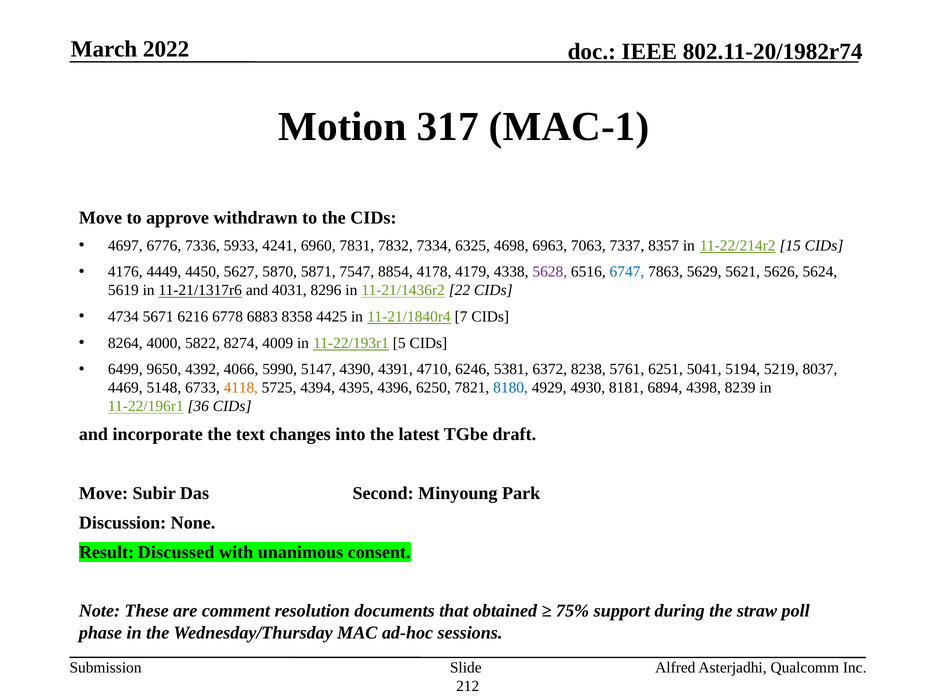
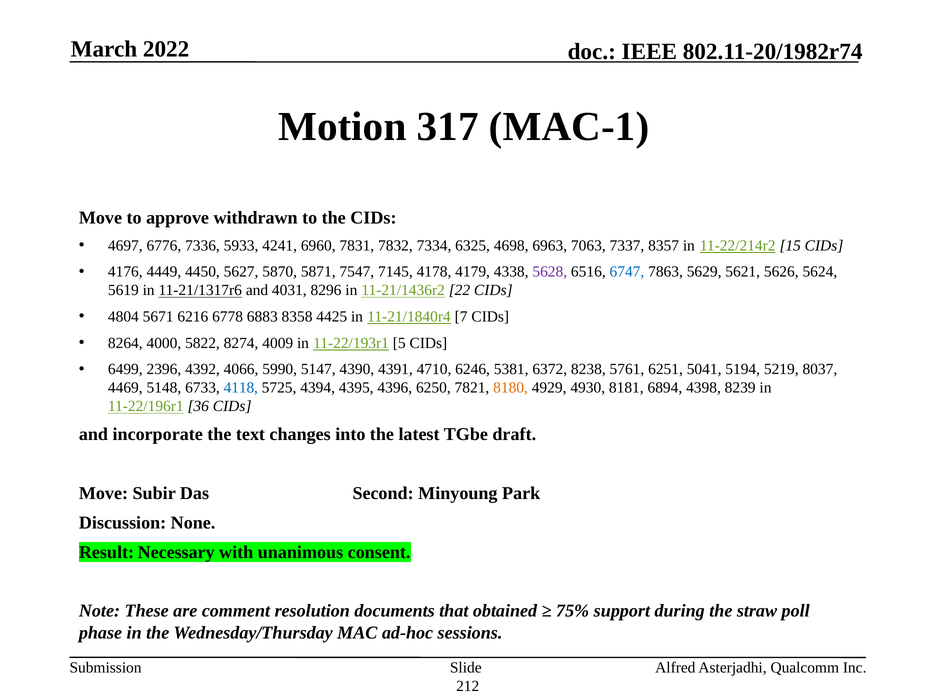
8854: 8854 -> 7145
4734: 4734 -> 4804
9650: 9650 -> 2396
4118 colour: orange -> blue
8180 colour: blue -> orange
Discussed: Discussed -> Necessary
